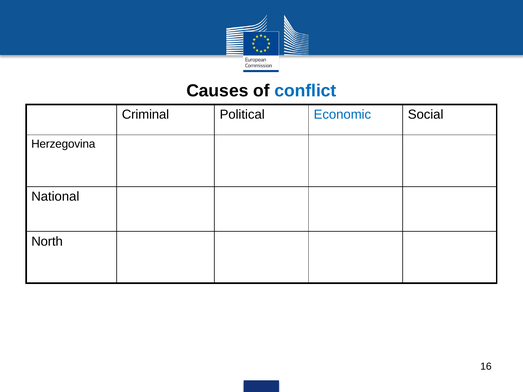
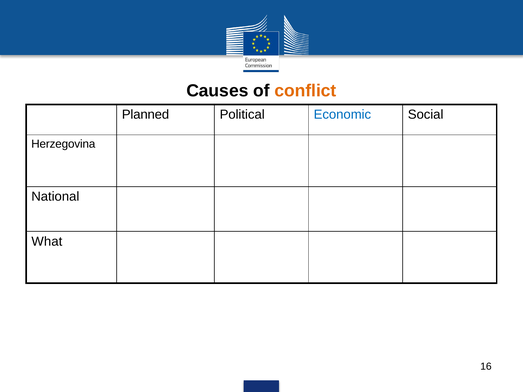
conflict colour: blue -> orange
Criminal: Criminal -> Planned
North: North -> What
